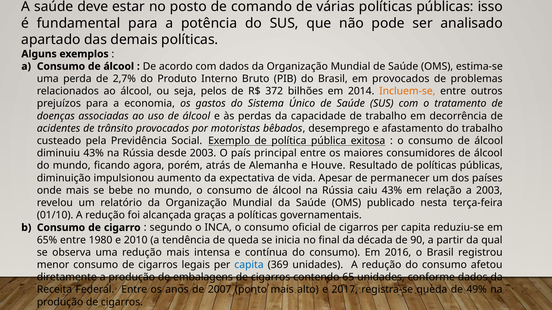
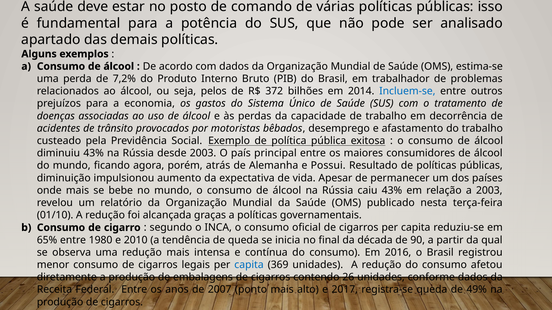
2,7%: 2,7% -> 7,2%
em provocados: provocados -> trabalhador
Incluem-se colour: orange -> blue
Houve: Houve -> Possui
65: 65 -> 26
